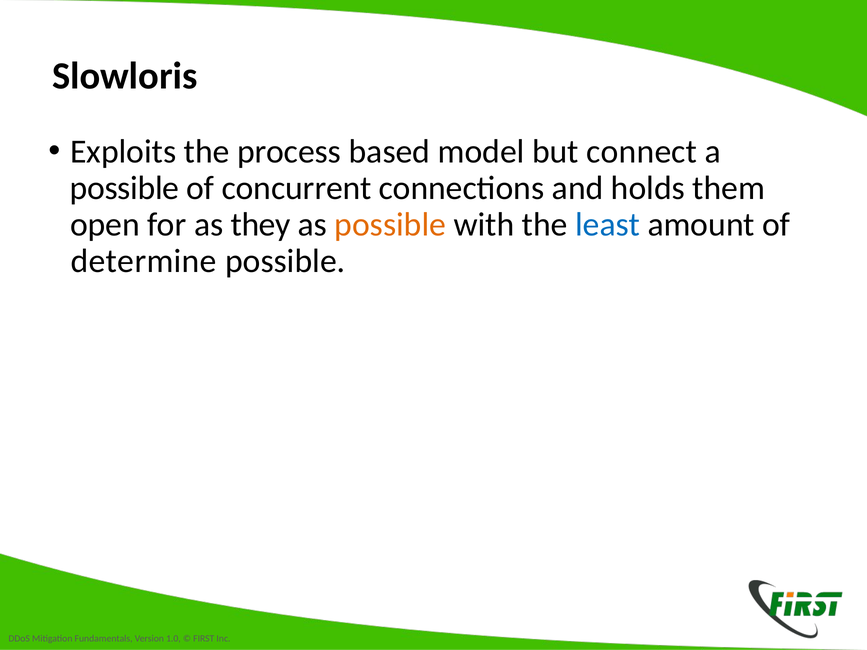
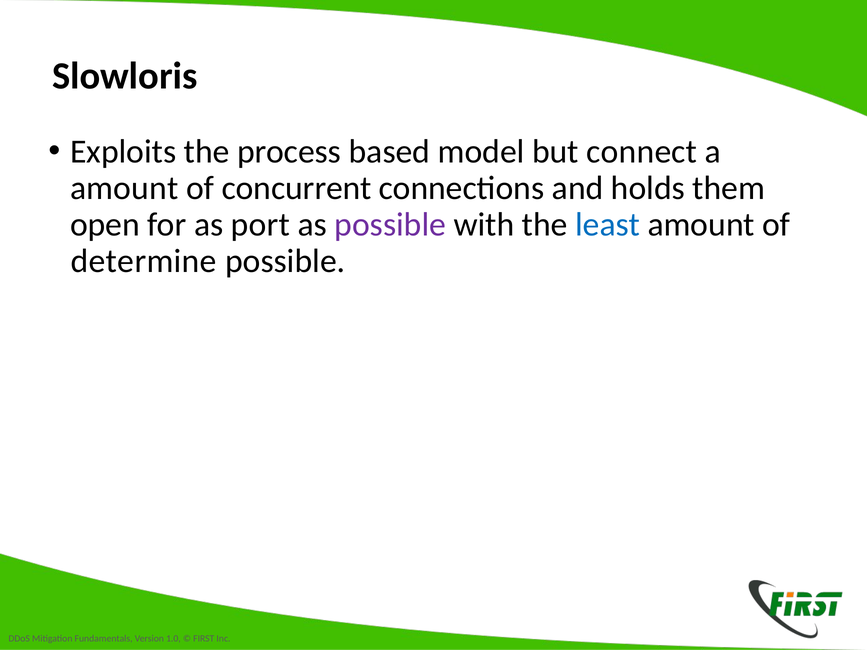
possible at (124, 188): possible -> amount
they: they -> port
possible at (390, 225) colour: orange -> purple
